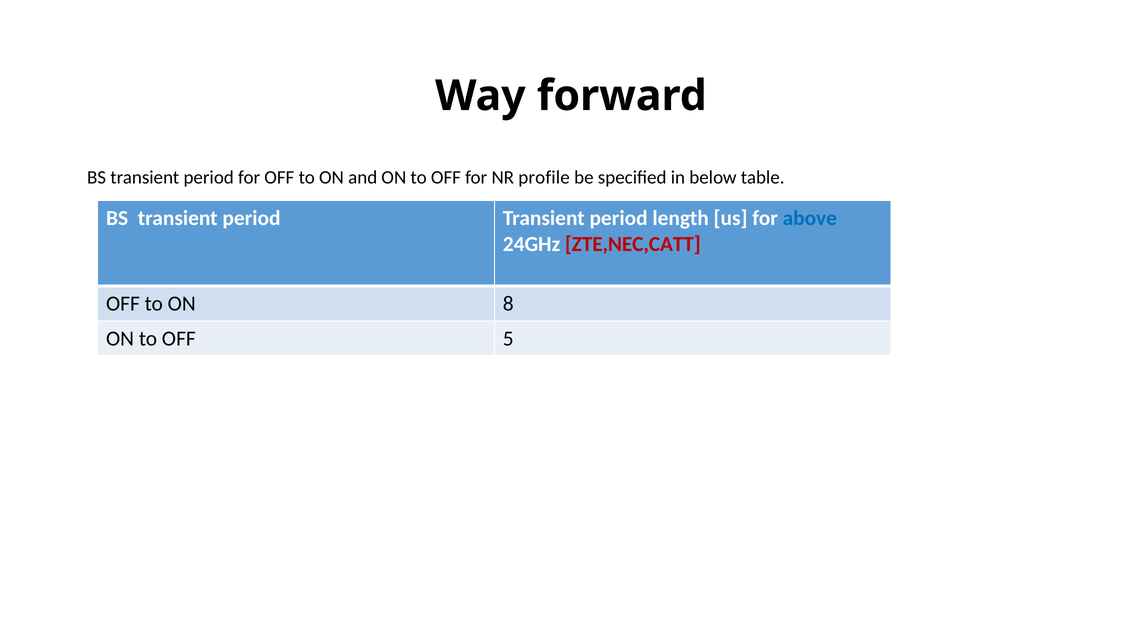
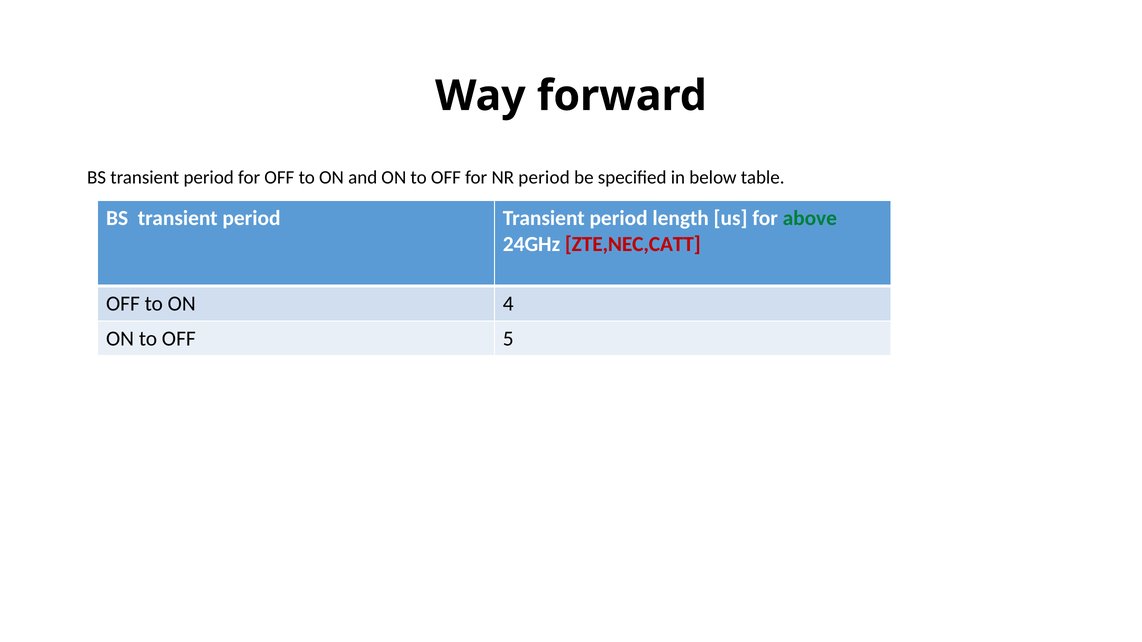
NR profile: profile -> period
above colour: blue -> green
8: 8 -> 4
